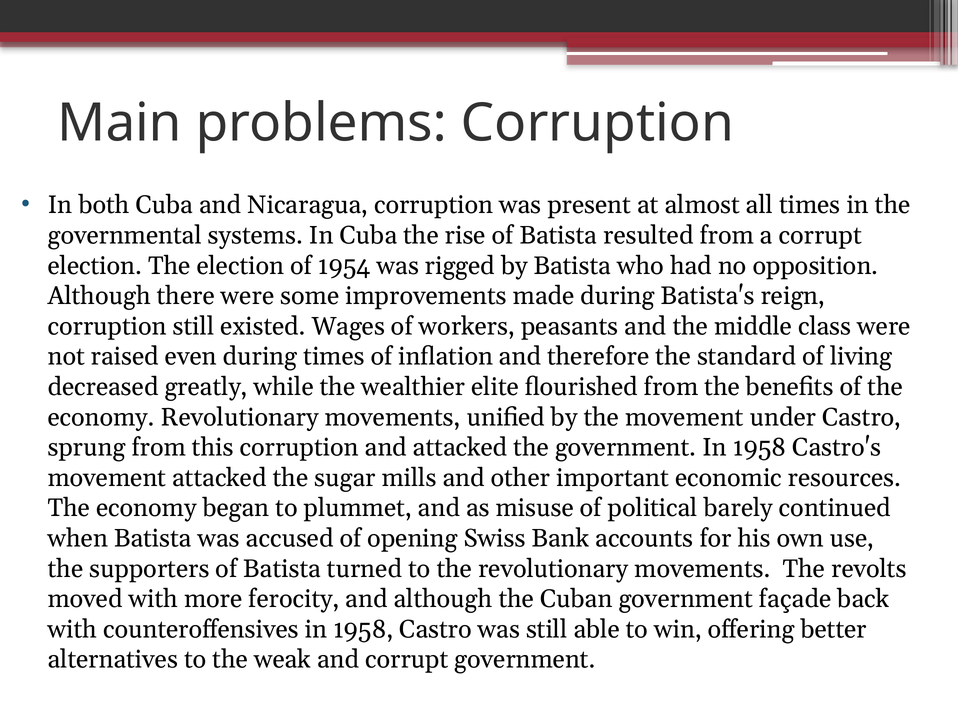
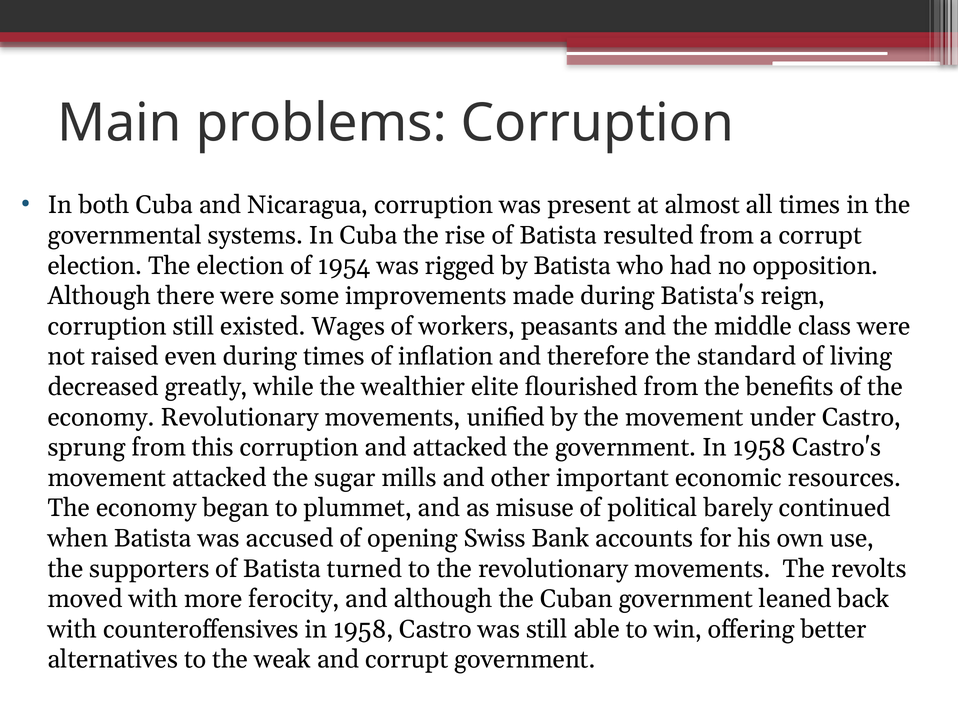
façade: façade -> leaned
